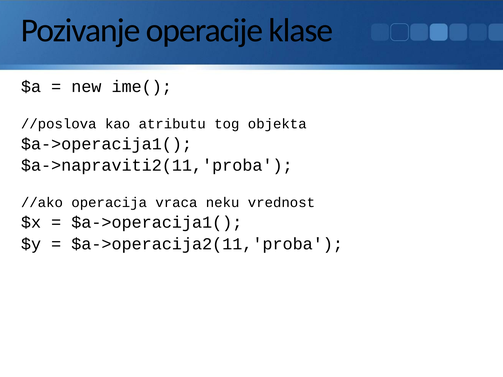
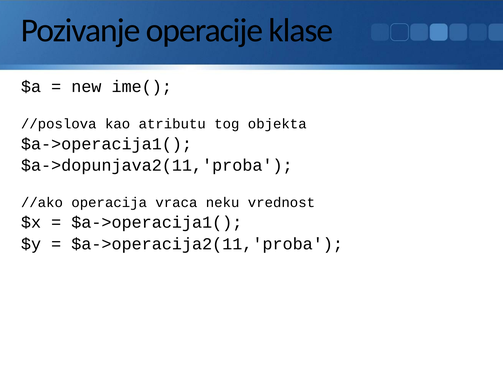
$a->napraviti2(11,'proba: $a->napraviti2(11,'proba -> $a->dopunjava2(11,'proba
